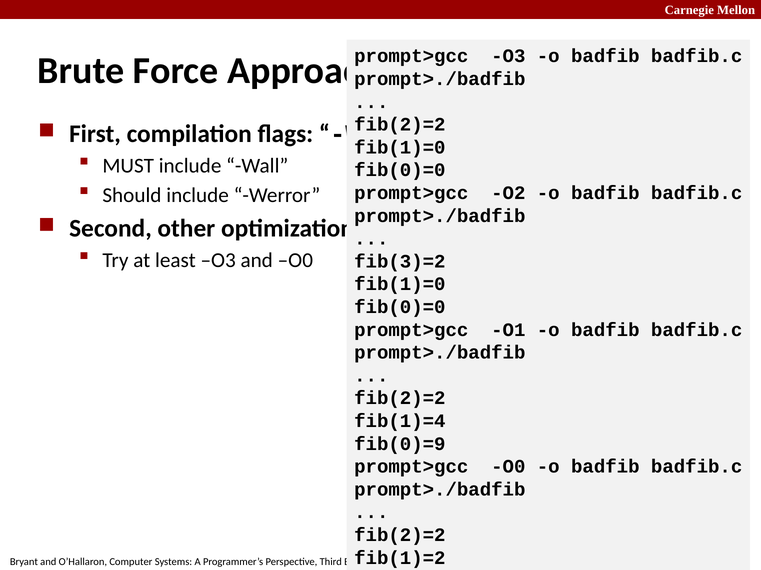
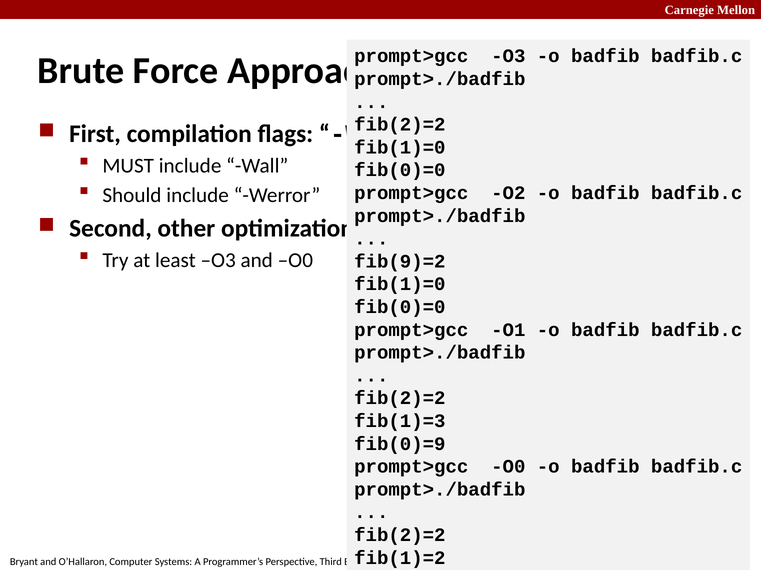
fib(3)=2: fib(3)=2 -> fib(9)=2
fib(1)=4: fib(1)=4 -> fib(1)=3
